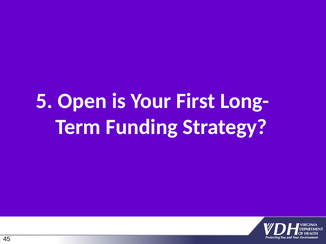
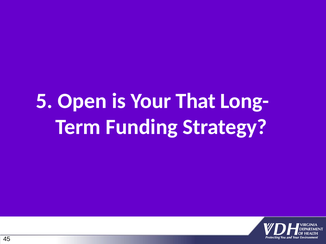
First: First -> That
